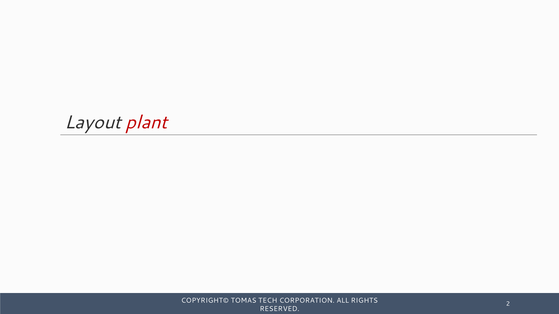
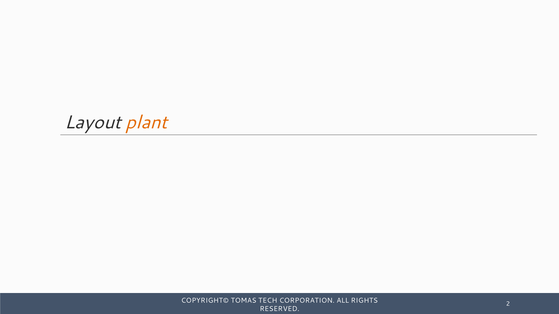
plant colour: red -> orange
